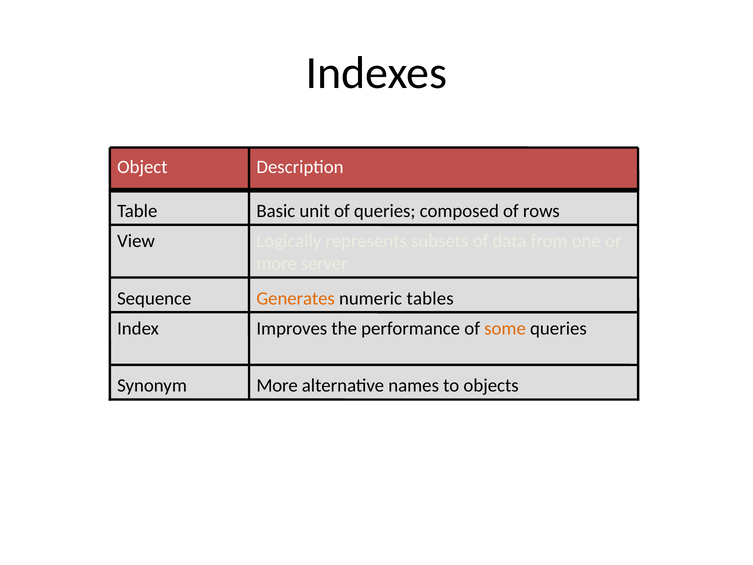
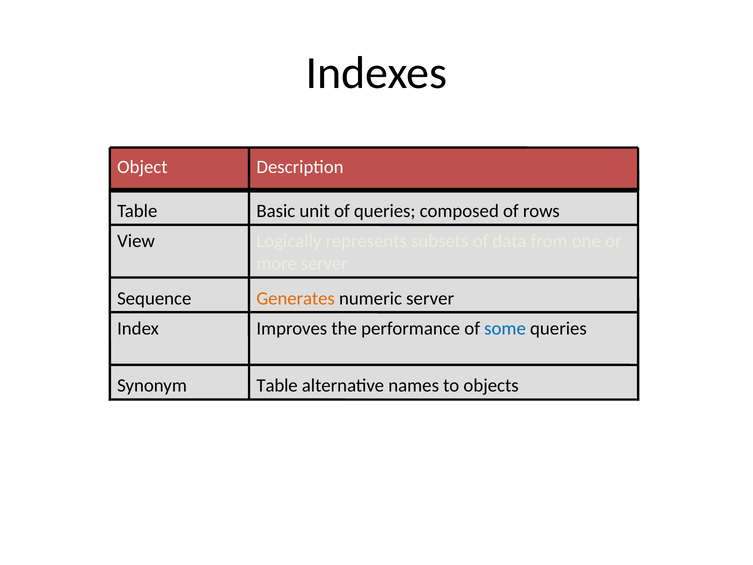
numeric tables: tables -> server
some colour: orange -> blue
More at (277, 386): More -> Table
